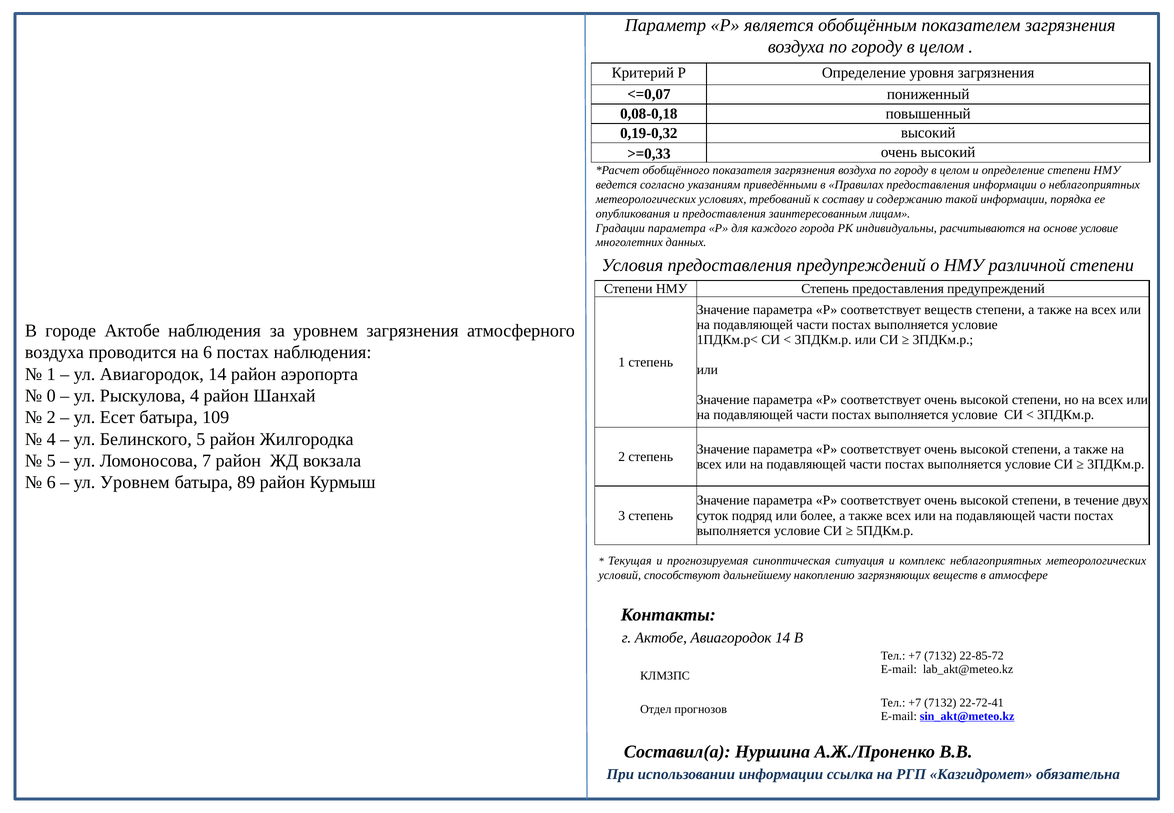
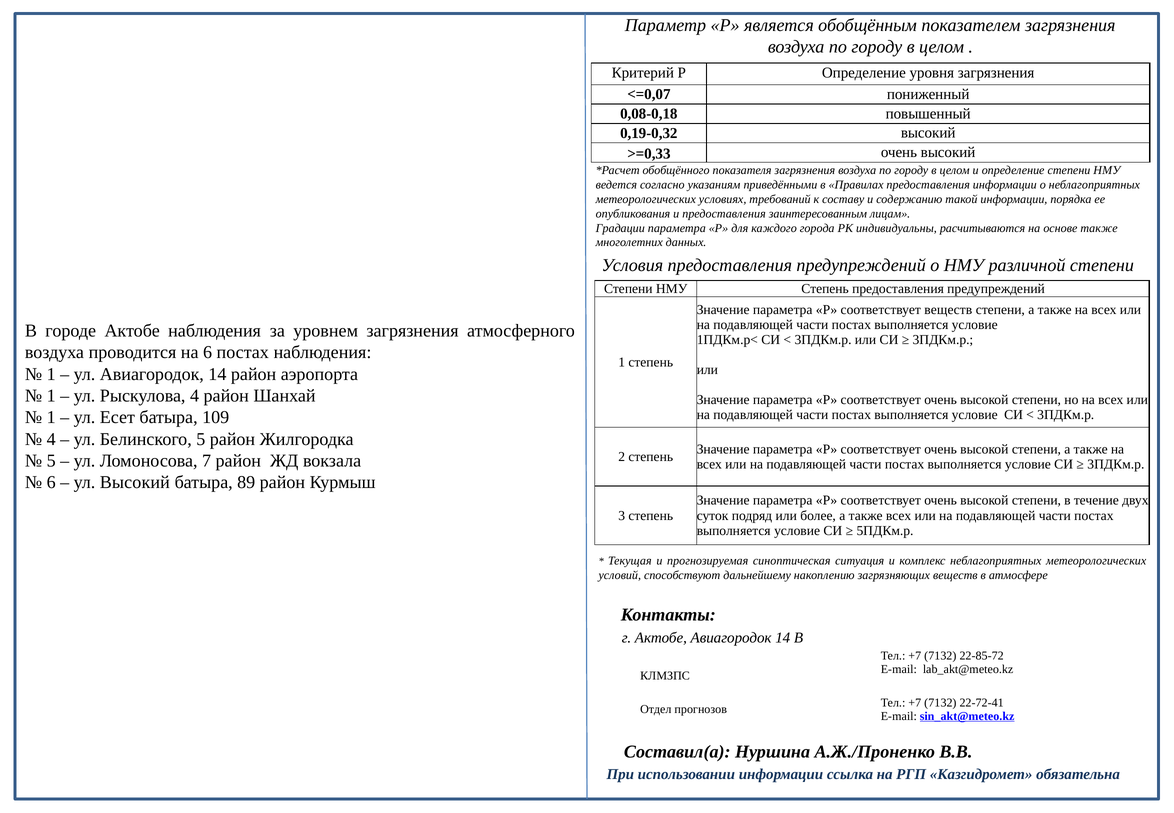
основе условие: условие -> также
0 at (51, 396): 0 -> 1
2 at (51, 417): 2 -> 1
ул Уровнем: Уровнем -> Высокий
